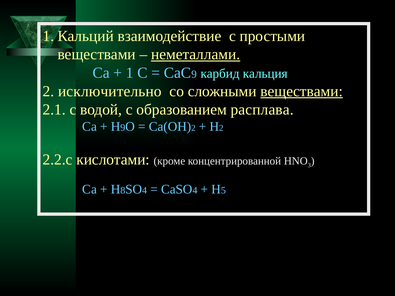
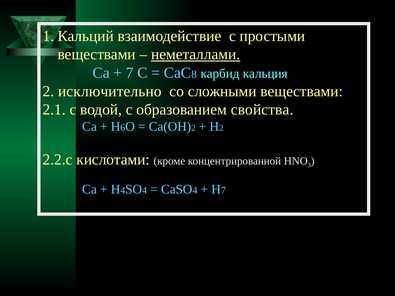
1 at (130, 73): 1 -> 7
9 at (194, 74): 9 -> 8
веществами at (302, 91) underline: present -> none
расплава: расплава -> свойства
9 at (123, 128): 9 -> 6
8 at (123, 191): 8 -> 4
5 at (223, 191): 5 -> 7
